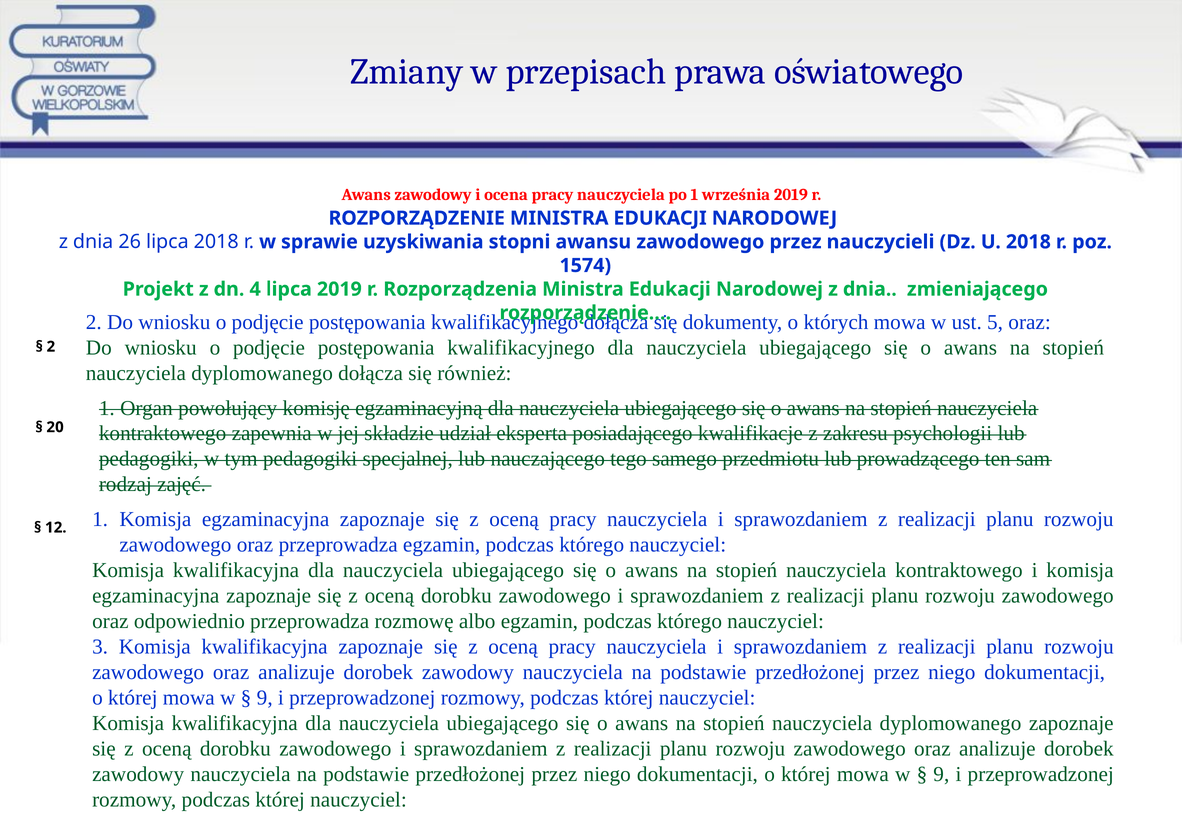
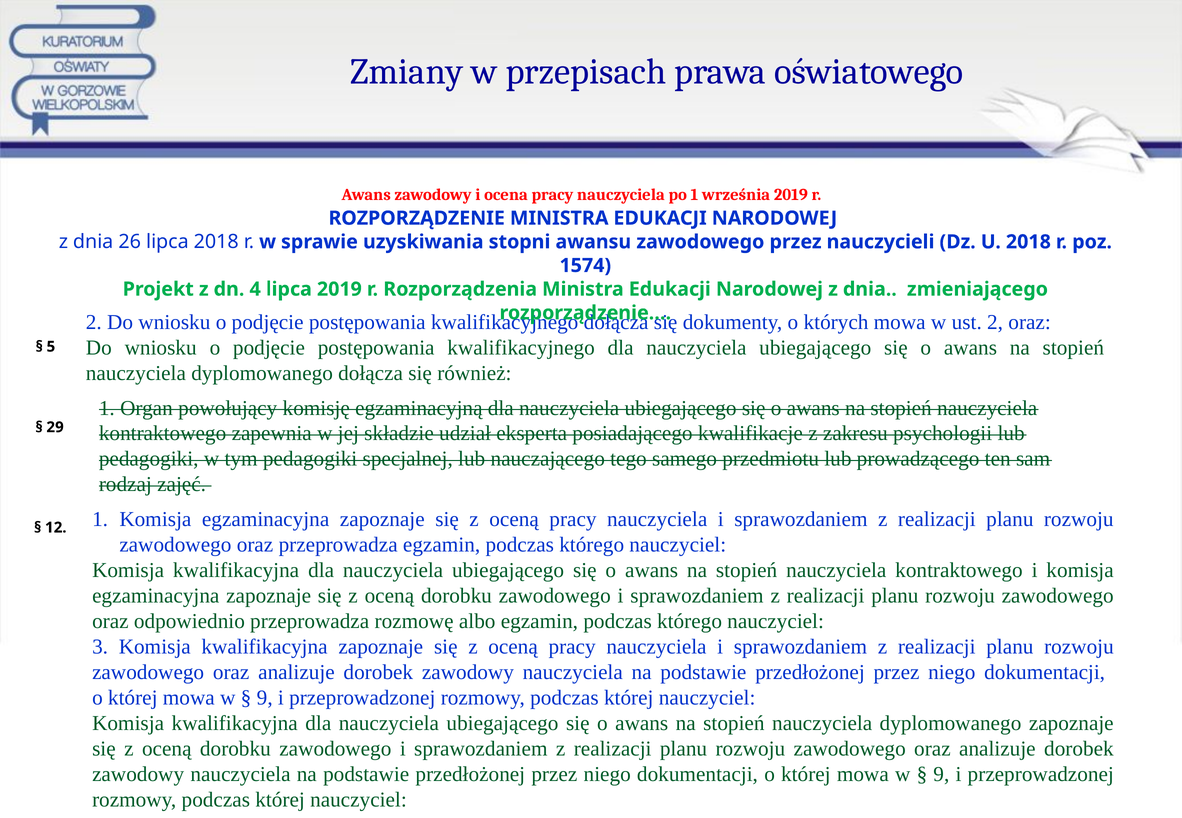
ust 5: 5 -> 2
2 at (51, 347): 2 -> 5
20: 20 -> 29
